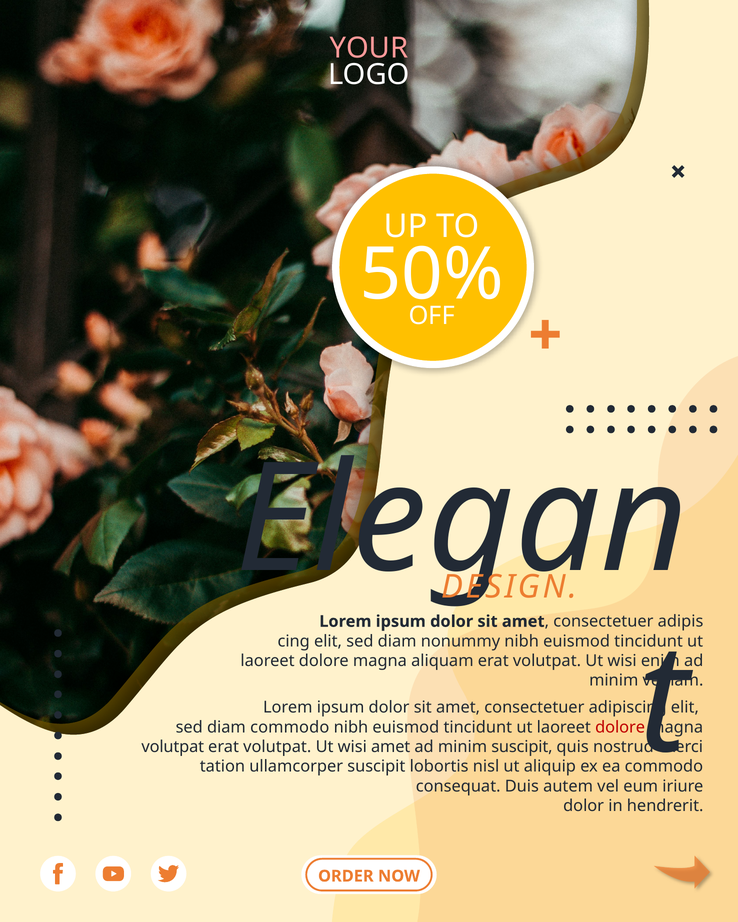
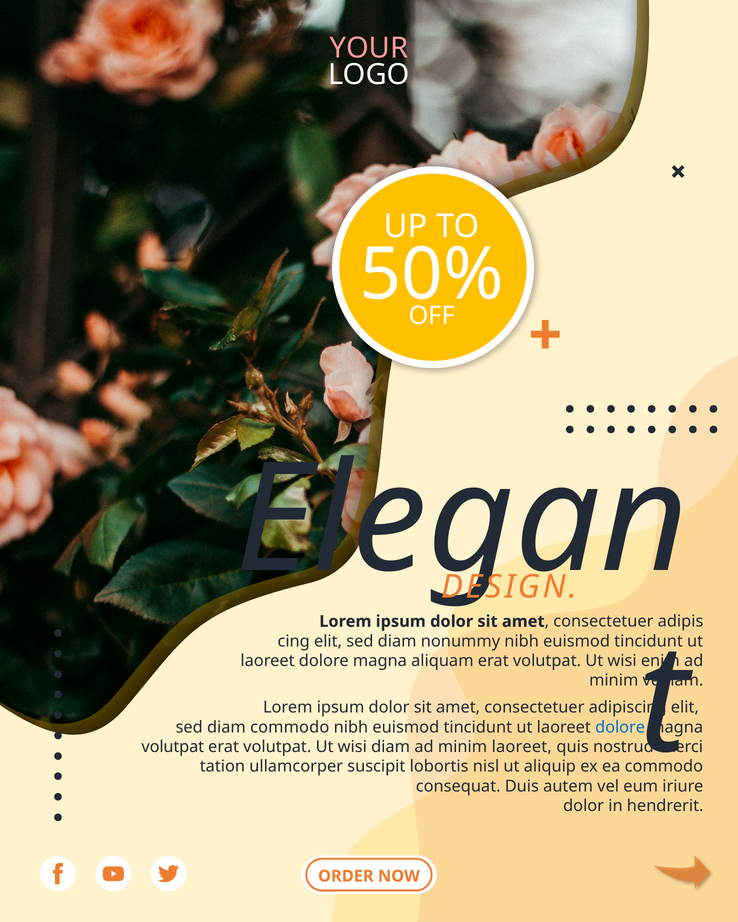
dolore at (620, 728) colour: red -> blue
wisi amet: amet -> diam
minim suscipit: suscipit -> laoreet
